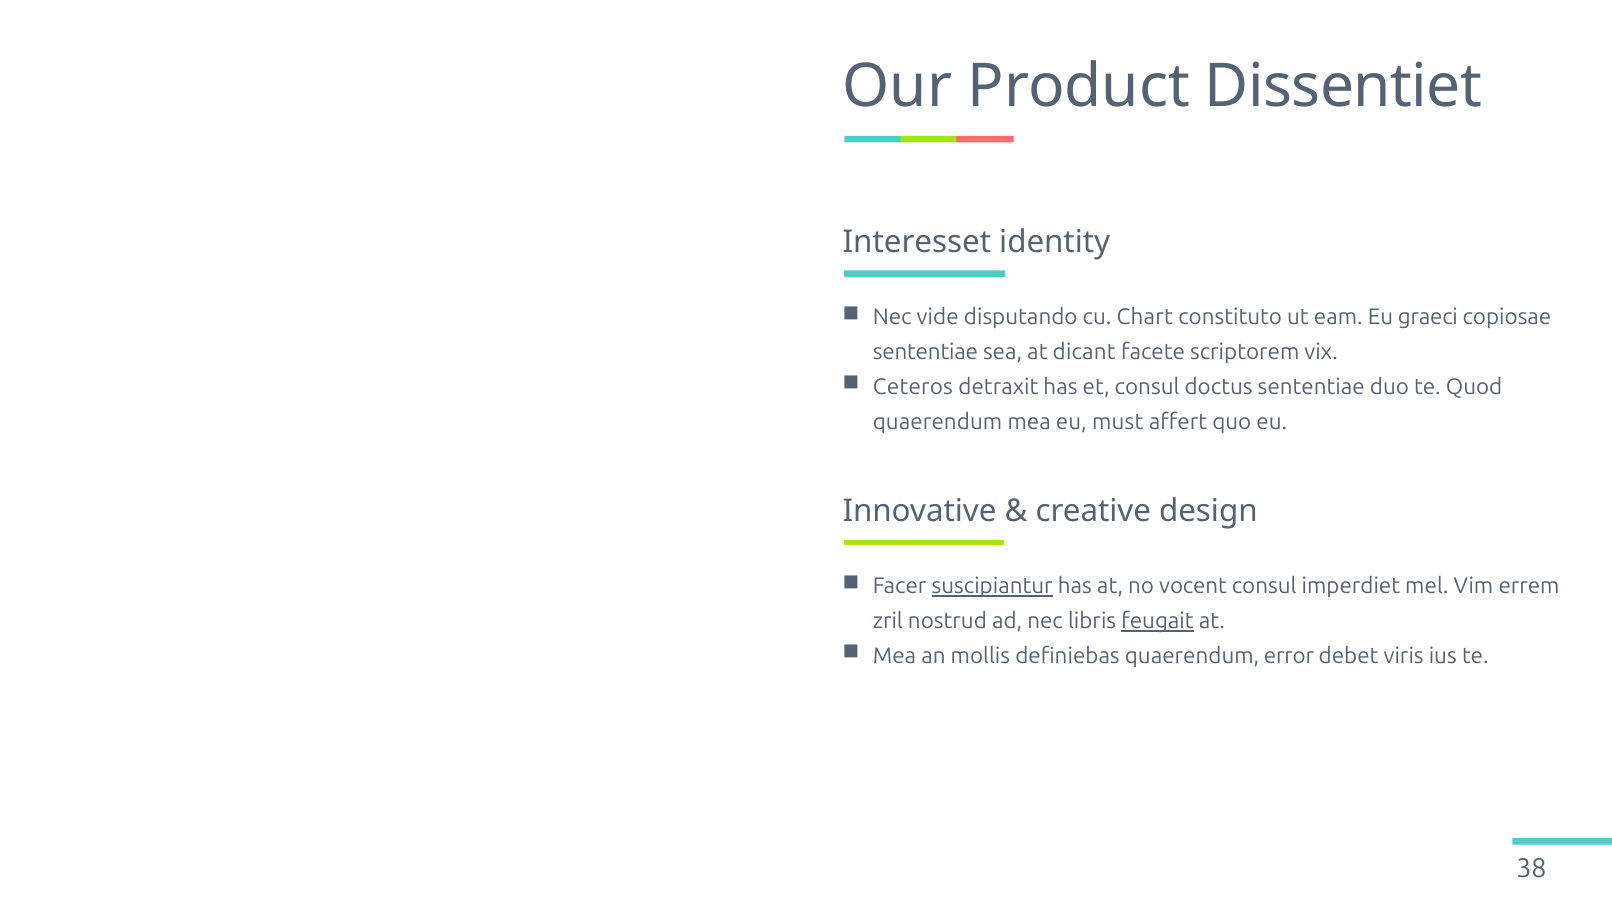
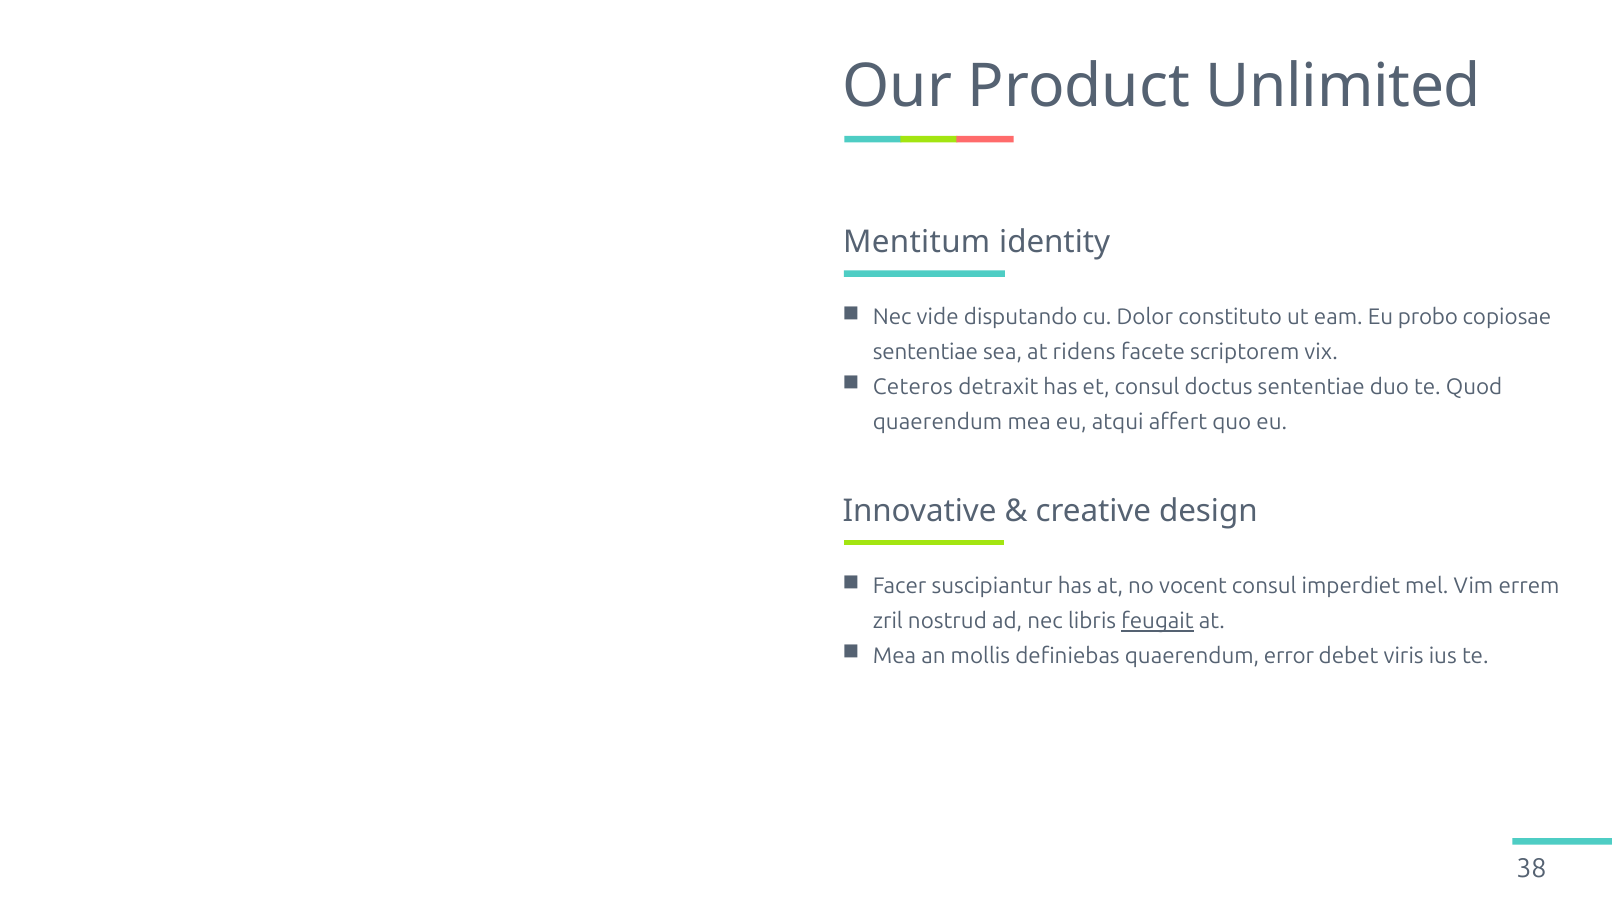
Dissentiet: Dissentiet -> Unlimited
Interesset: Interesset -> Mentitum
Chart: Chart -> Dolor
graeci: graeci -> probo
dicant: dicant -> ridens
must: must -> atqui
suscipiantur underline: present -> none
